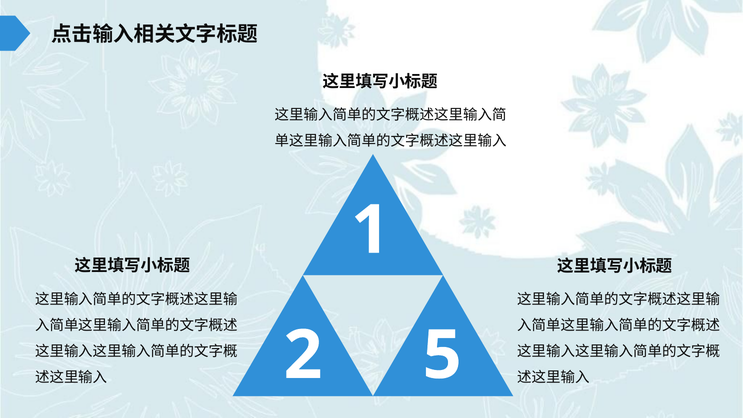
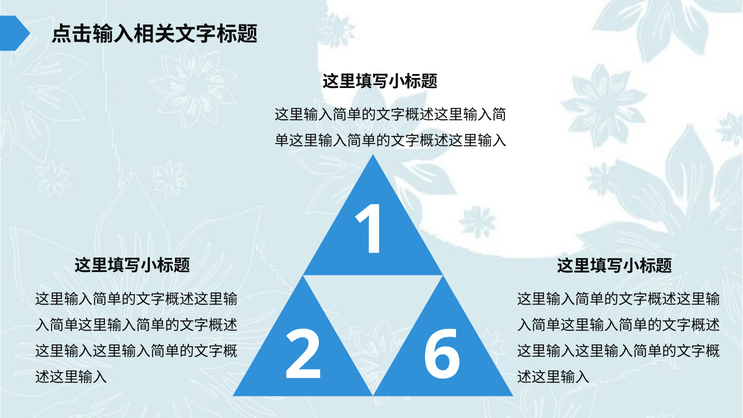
5: 5 -> 6
